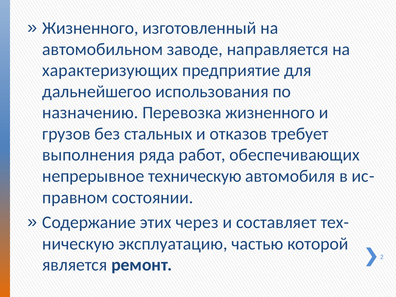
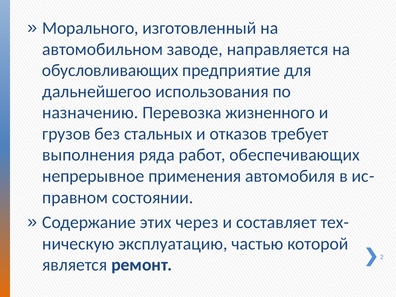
Жизненного at (90, 28): Жизненного -> Морального
характеризующих: характеризующих -> обусловливающих
техническую: техническую -> применения
